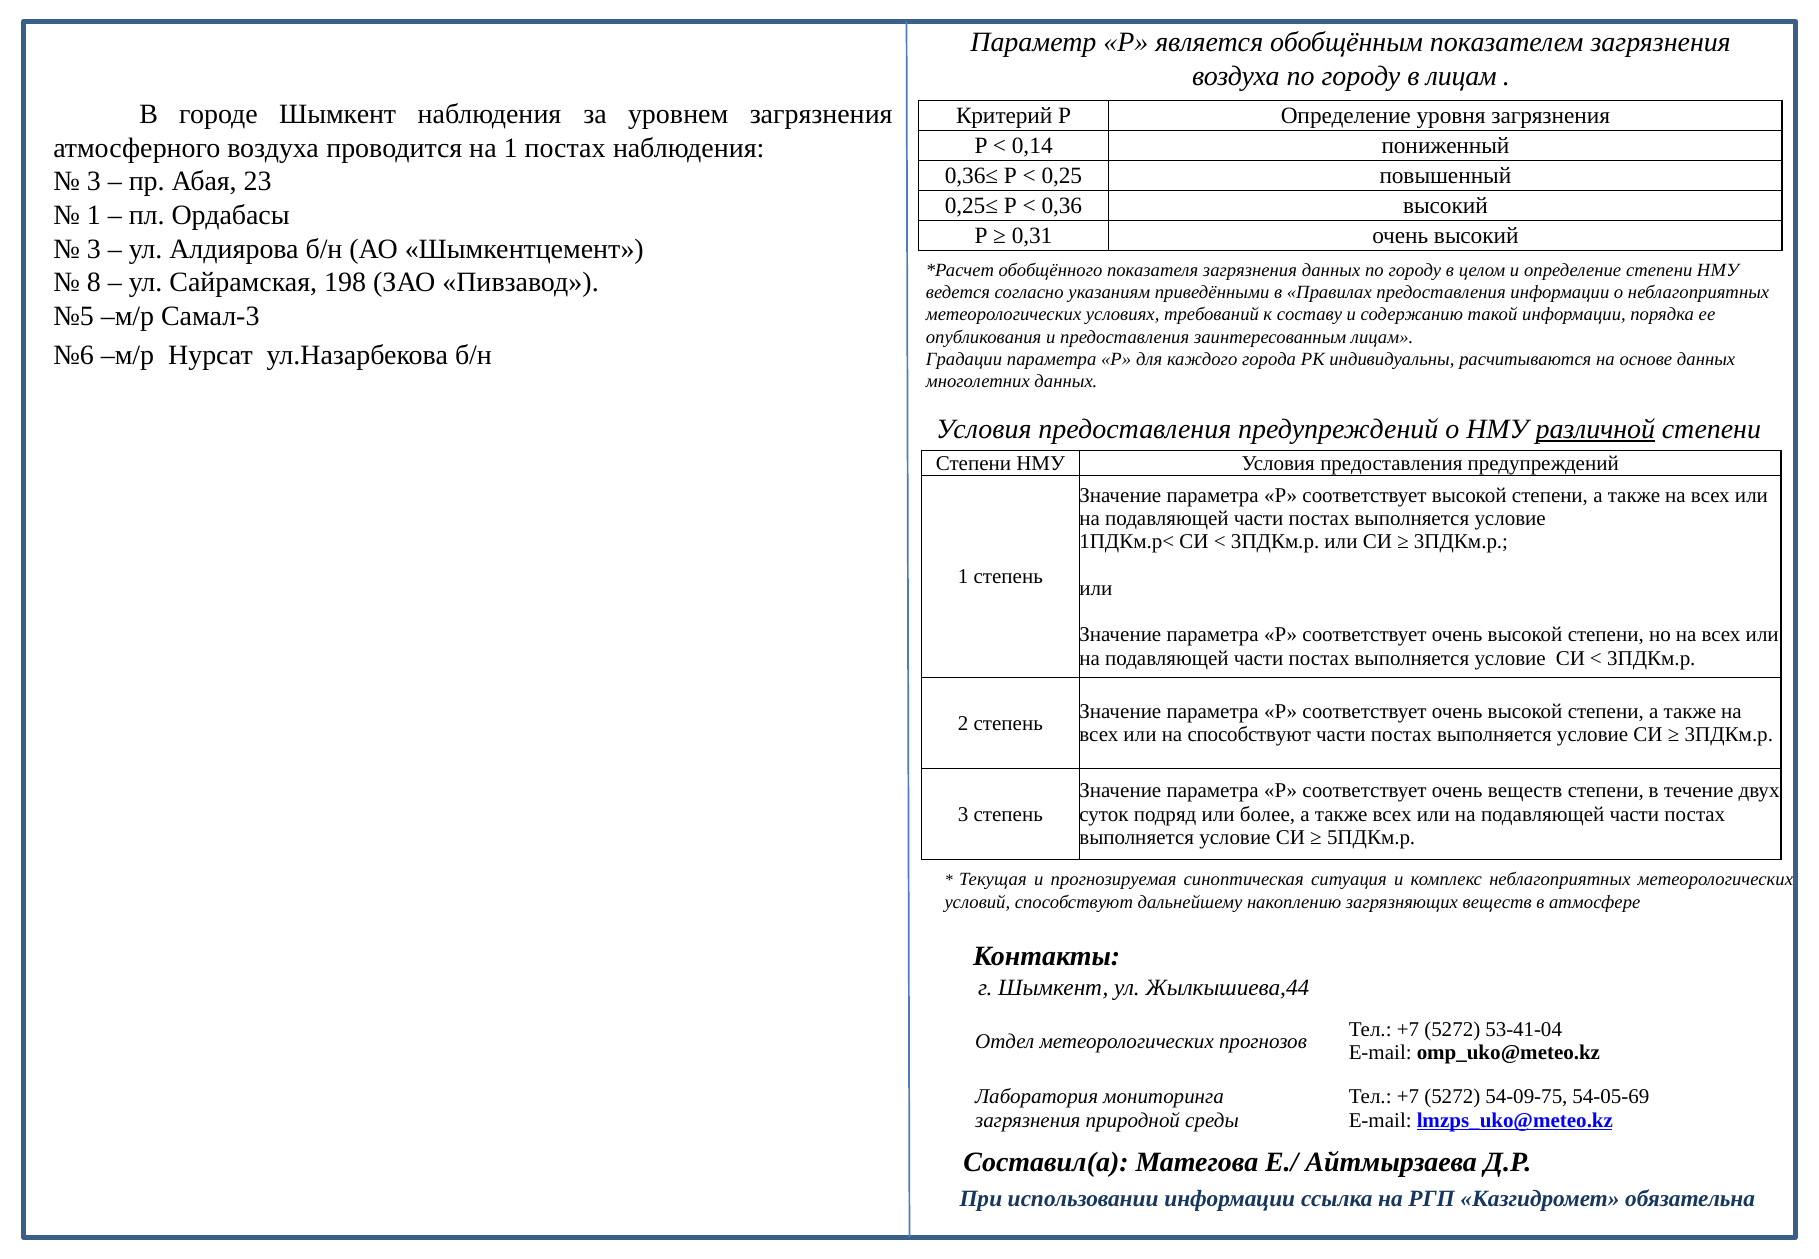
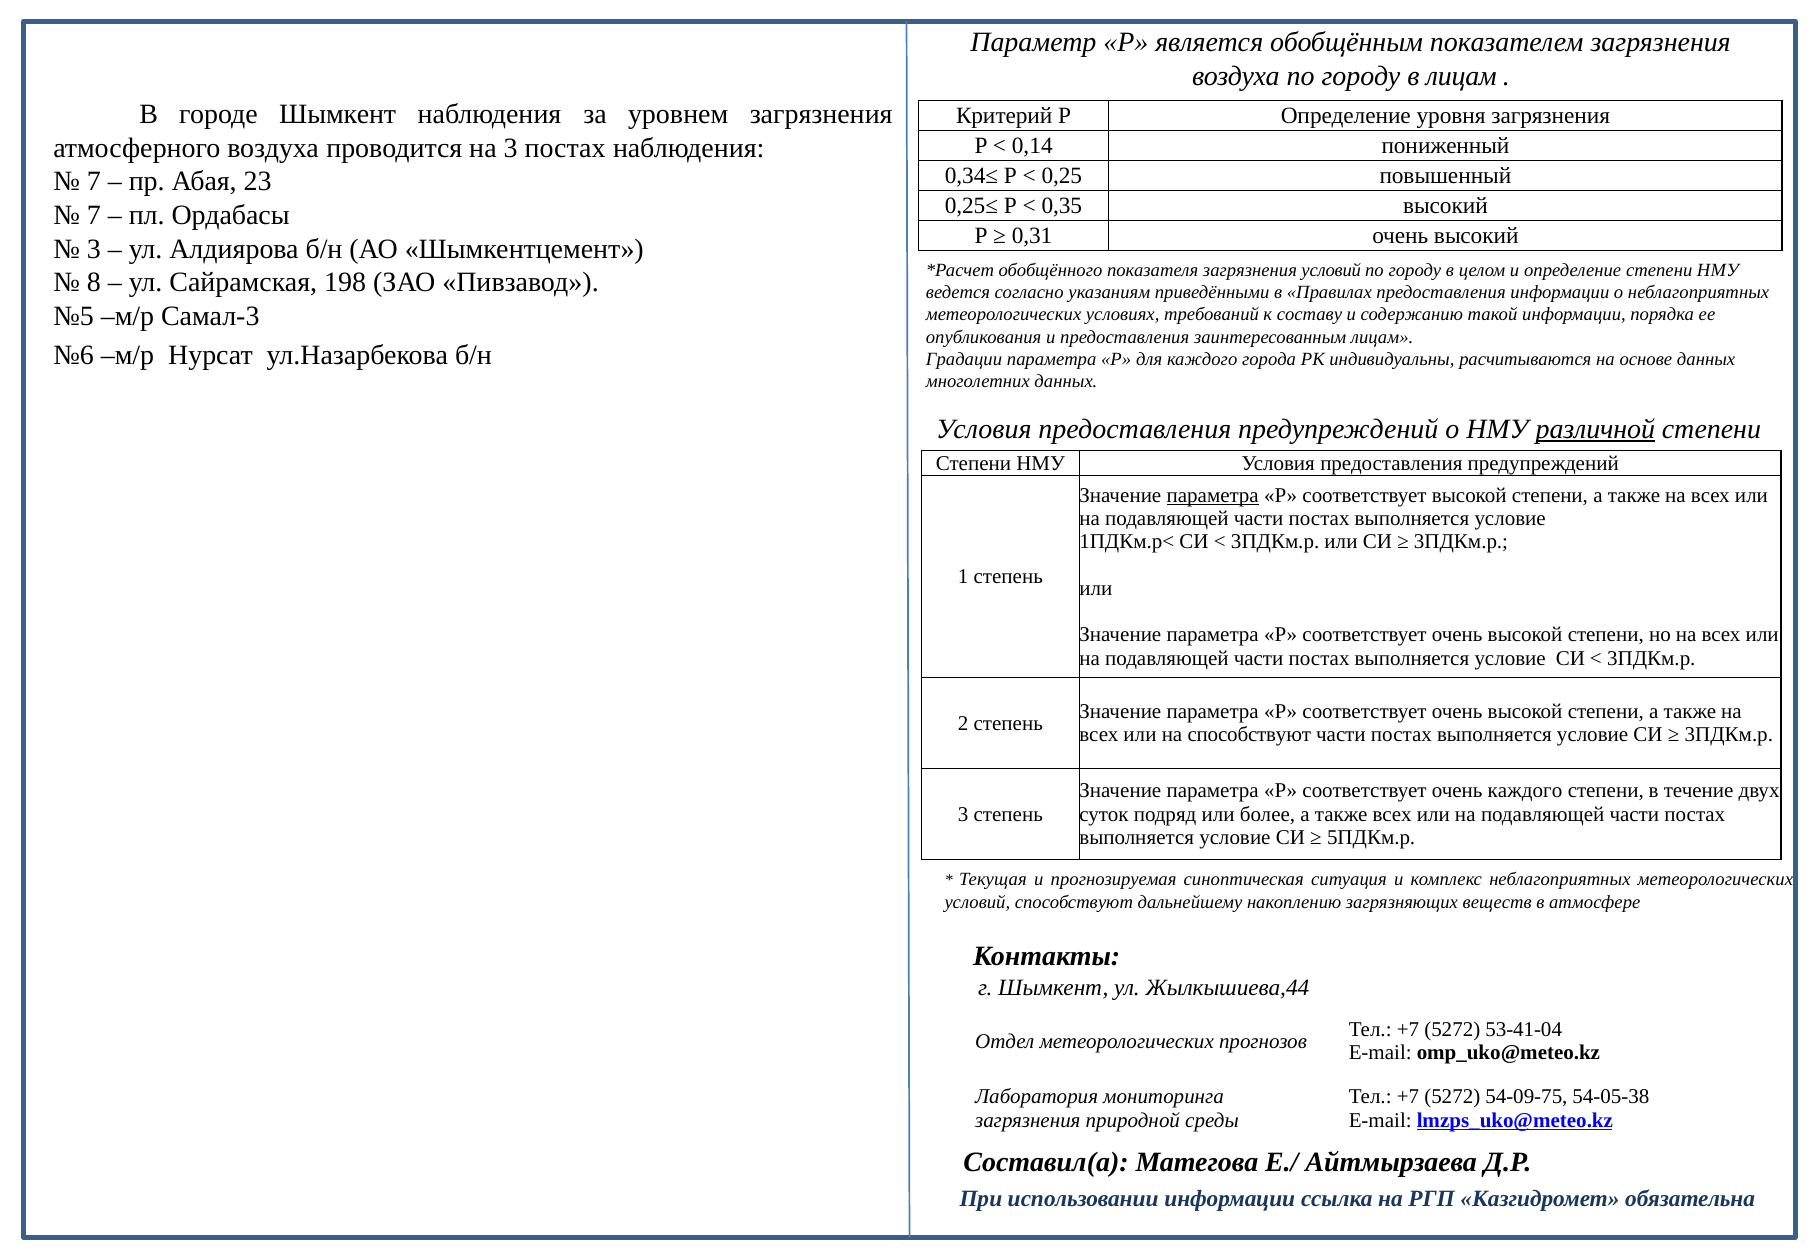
на 1: 1 -> 3
0,36≤: 0,36≤ -> 0,34≤
3 at (94, 182): 3 -> 7
0,36: 0,36 -> 0,35
1 at (94, 215): 1 -> 7
загрязнения данных: данных -> условий
параметра at (1213, 495) underline: none -> present
очень веществ: веществ -> каждого
54-05-69: 54-05-69 -> 54-05-38
